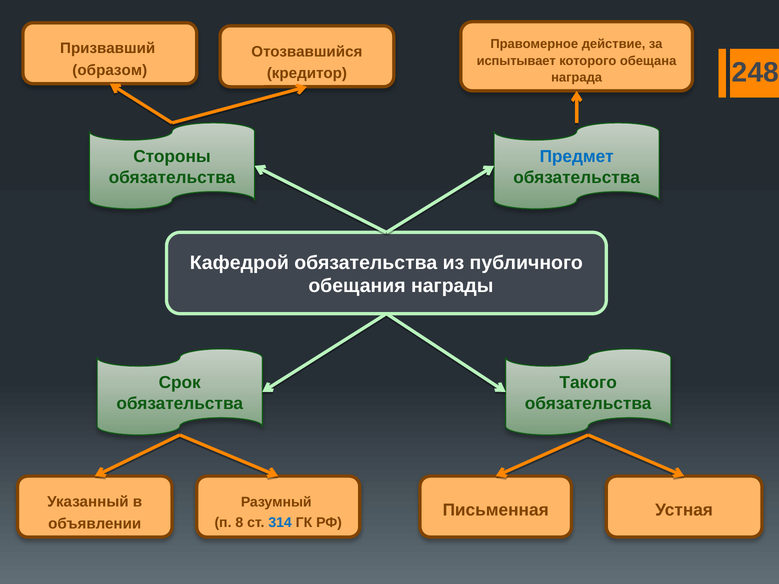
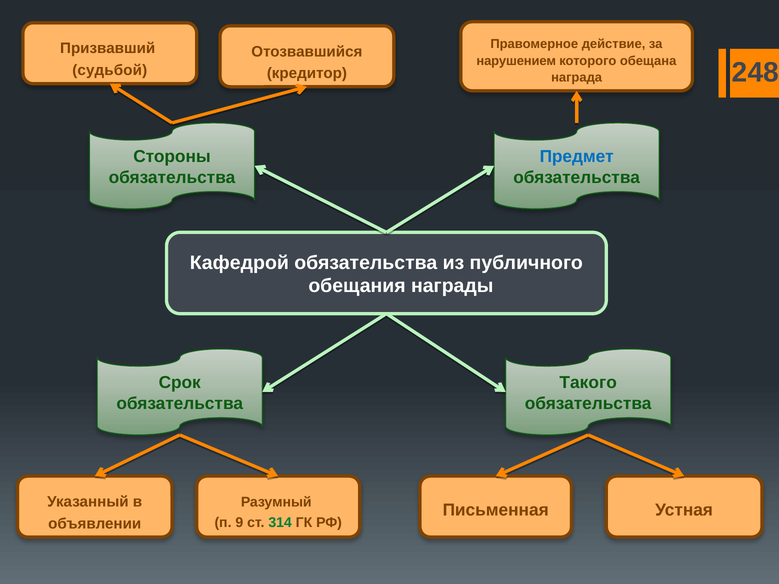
испытывает: испытывает -> нарушением
образом: образом -> судьбой
8: 8 -> 9
314 colour: blue -> green
